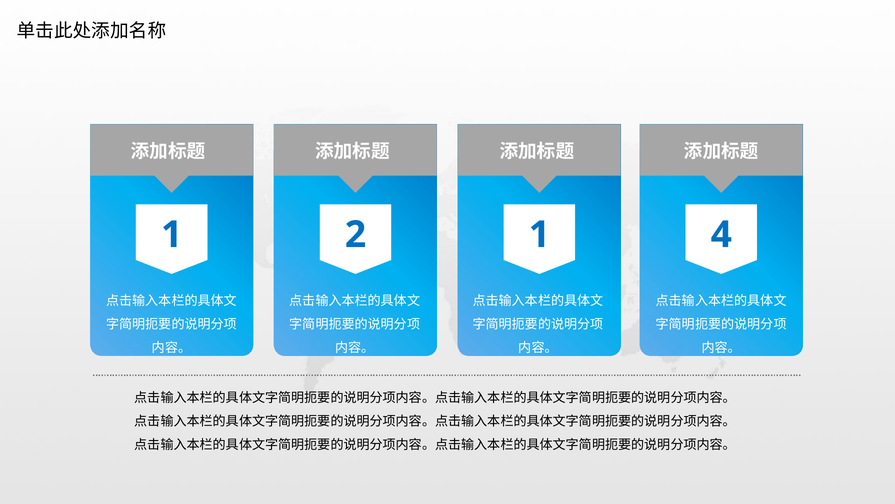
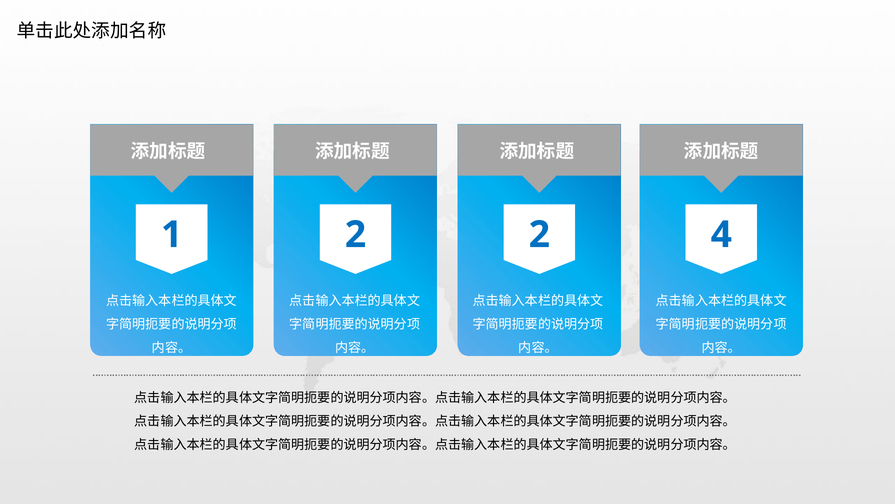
2 1: 1 -> 2
